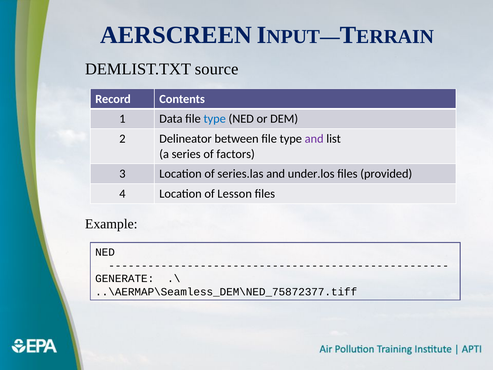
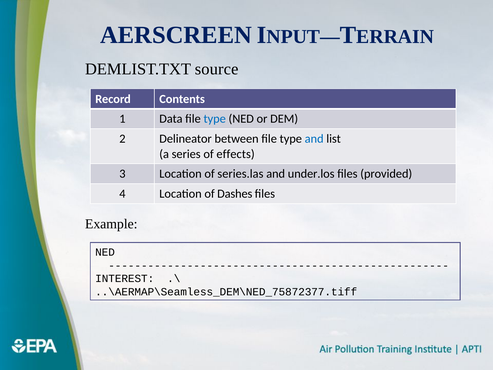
and at (314, 139) colour: purple -> blue
factors: factors -> effects
Lesson: Lesson -> Dashes
GENERATE: GENERATE -> INTEREST
